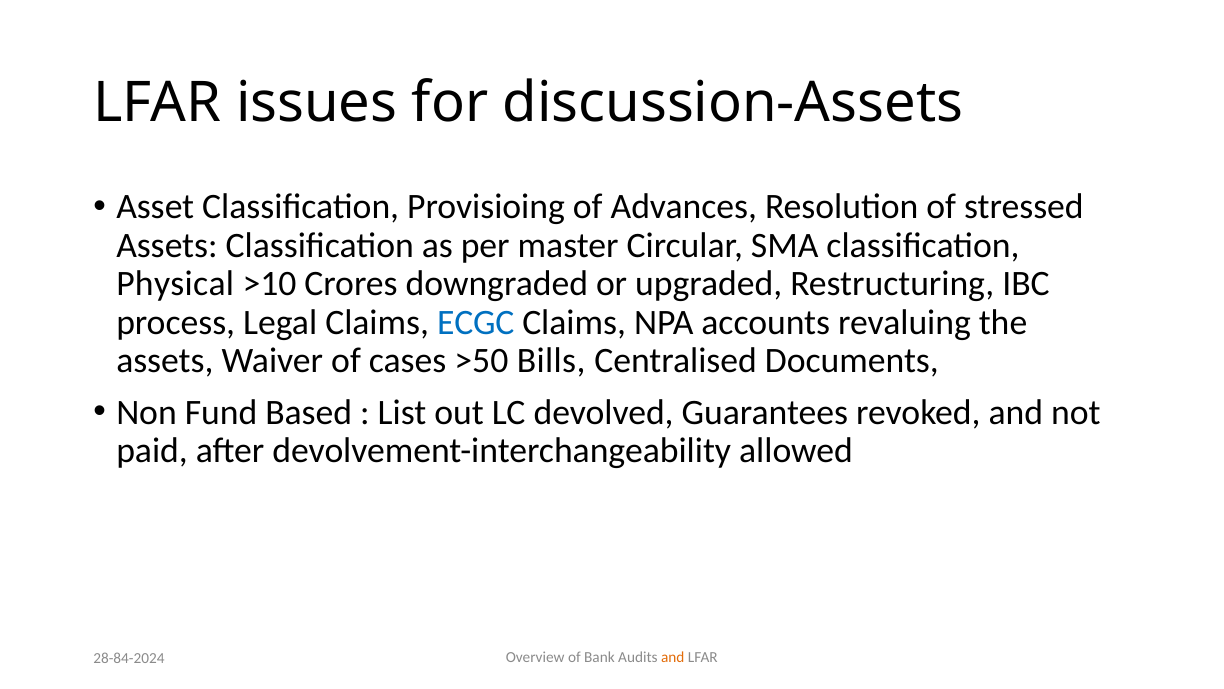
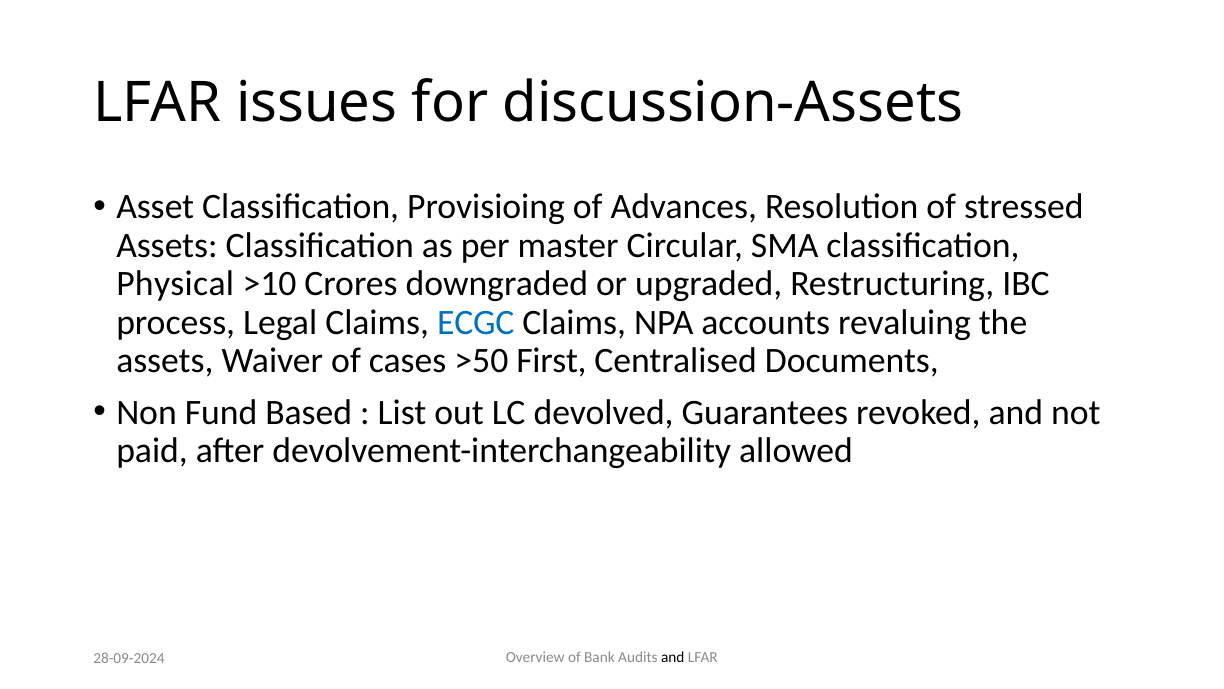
Bills: Bills -> First
and at (673, 657) colour: orange -> black
28-84-2024: 28-84-2024 -> 28-09-2024
